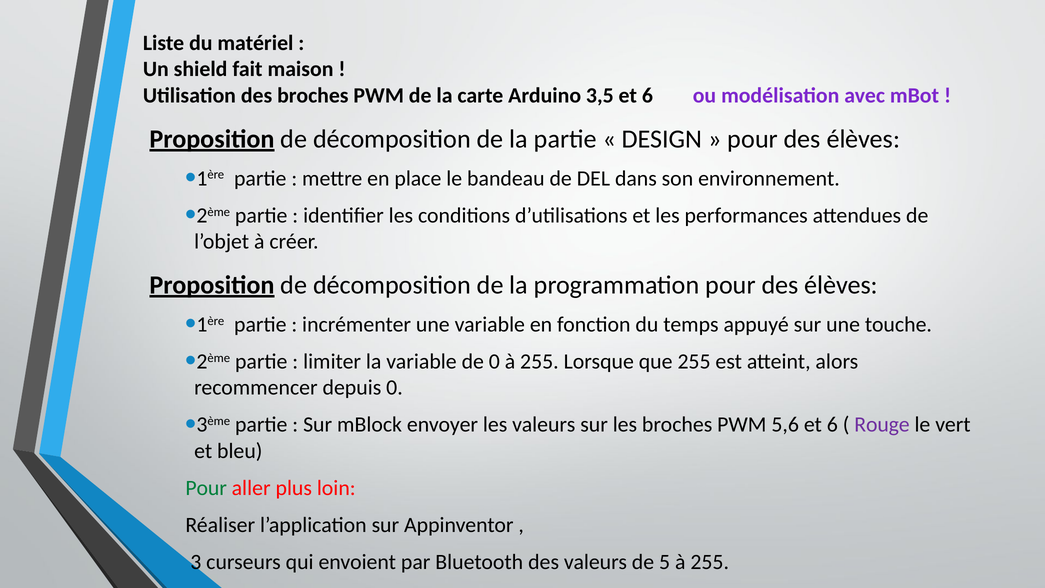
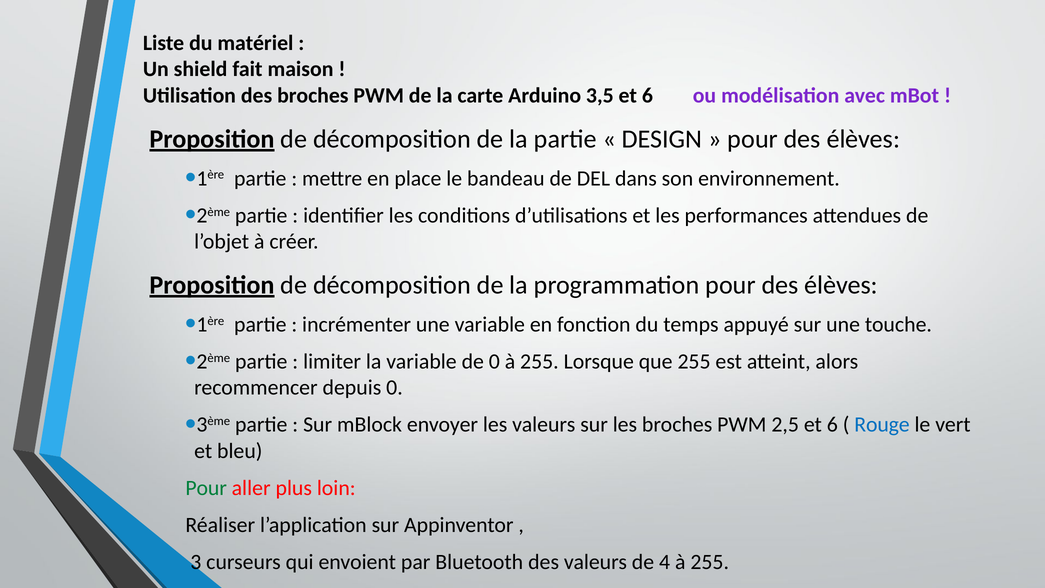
5,6: 5,6 -> 2,5
Rouge colour: purple -> blue
5: 5 -> 4
